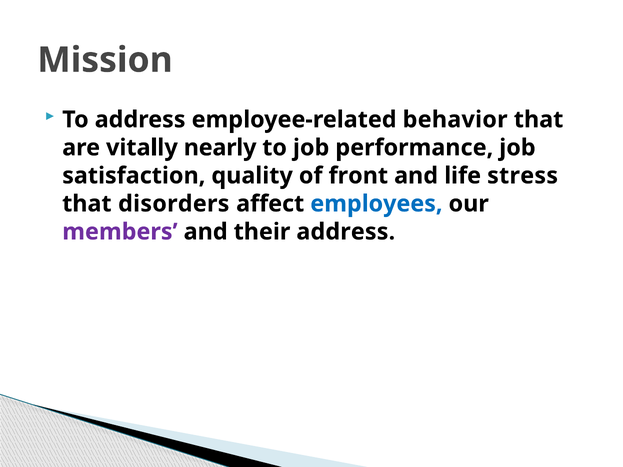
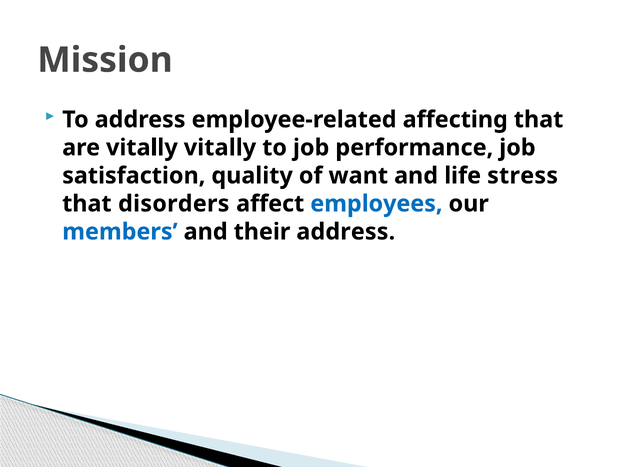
behavior: behavior -> affecting
vitally nearly: nearly -> vitally
front: front -> want
members colour: purple -> blue
